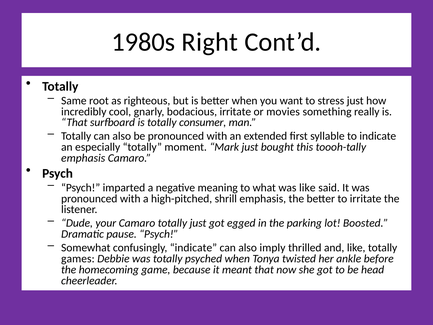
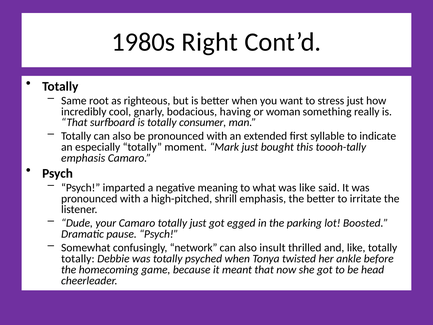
bodacious irritate: irritate -> having
movies: movies -> woman
confusingly indicate: indicate -> network
imply: imply -> insult
games at (78, 259): games -> totally
